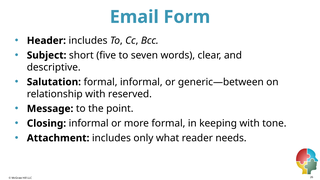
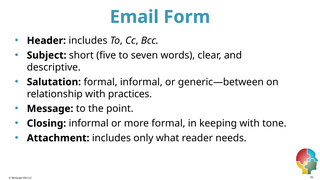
reserved: reserved -> practices
